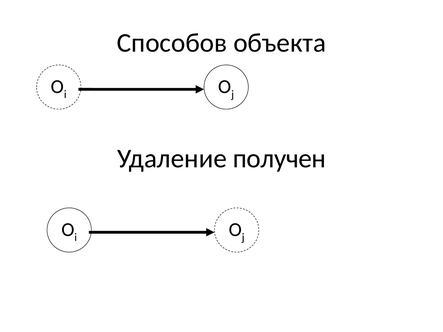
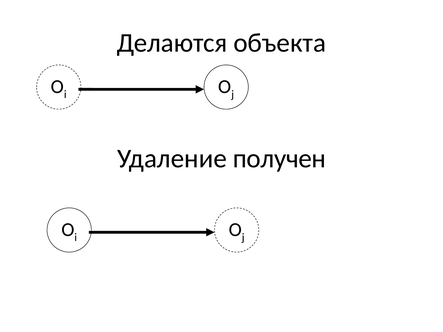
Способов: Способов -> Делаются
